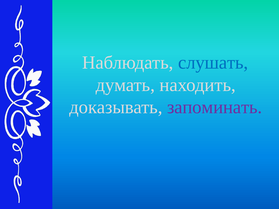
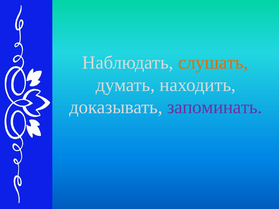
слушать colour: blue -> orange
